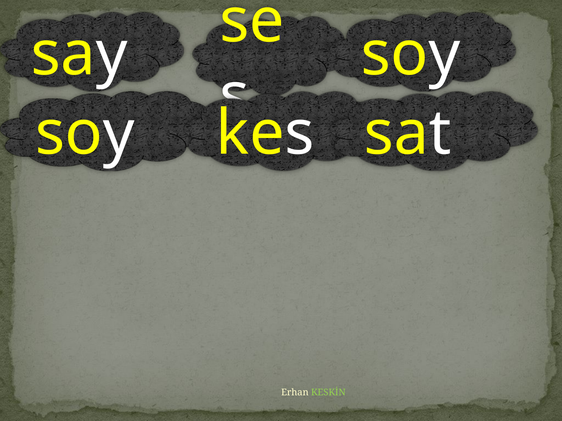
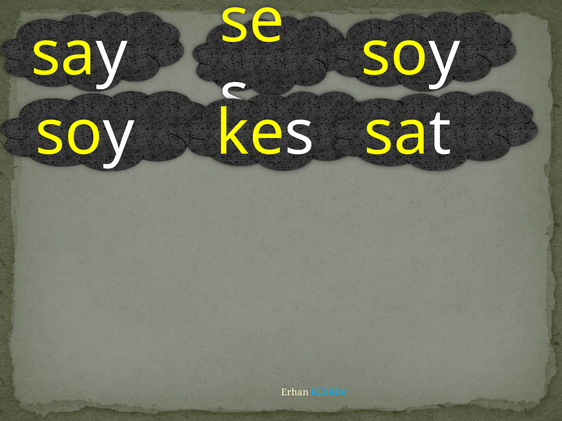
KESKİN colour: light green -> light blue
